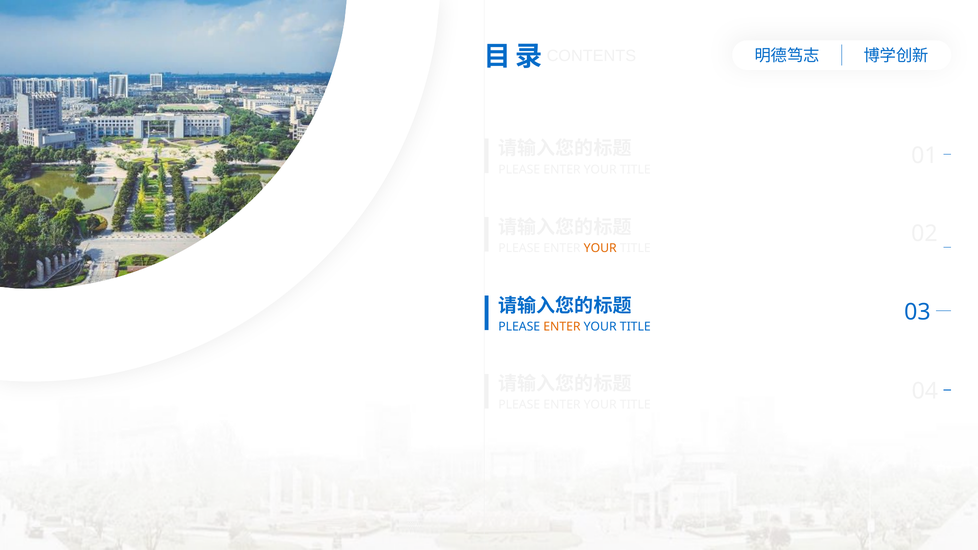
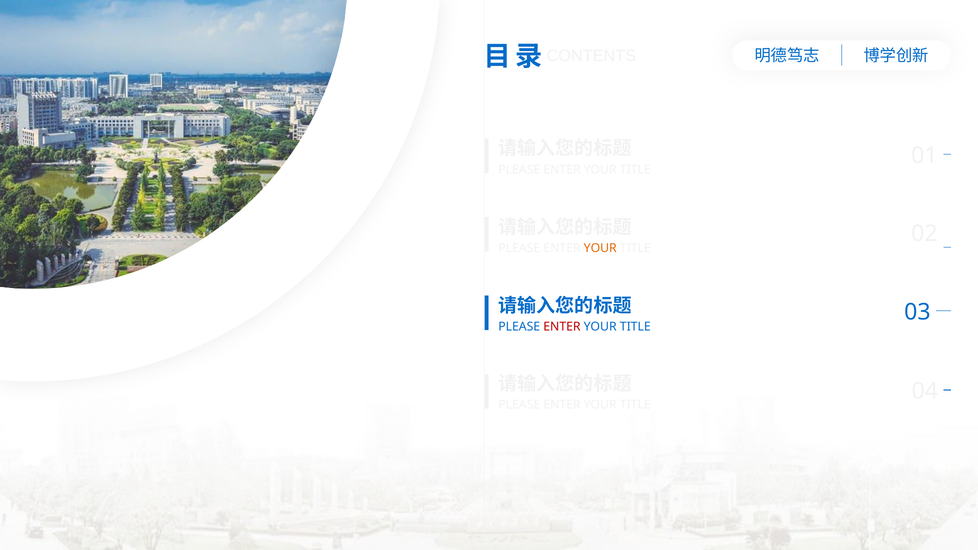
ENTER at (562, 327) colour: orange -> red
